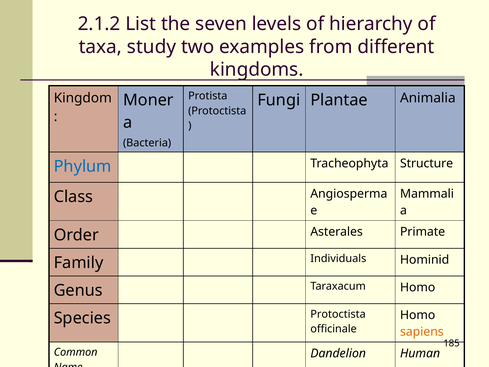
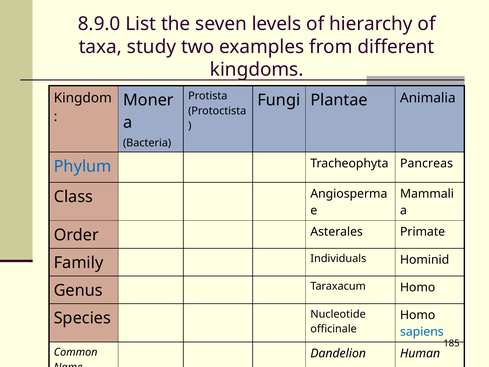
2.1.2: 2.1.2 -> 8.9.0
Structure: Structure -> Pancreas
Species Protoctista: Protoctista -> Nucleotide
sapiens colour: orange -> blue
